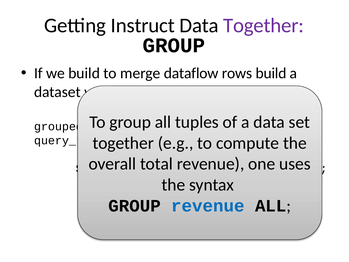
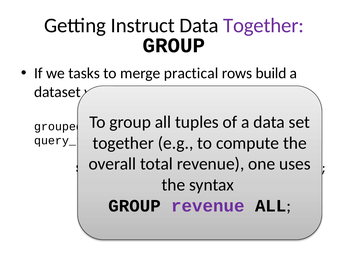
we build: build -> tasks
dataflow: dataflow -> practical
revenue at (208, 206) colour: blue -> purple
